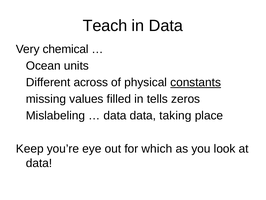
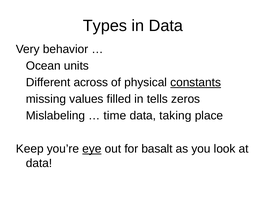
Teach: Teach -> Types
chemical: chemical -> behavior
data at (115, 115): data -> time
eye underline: none -> present
which: which -> basalt
